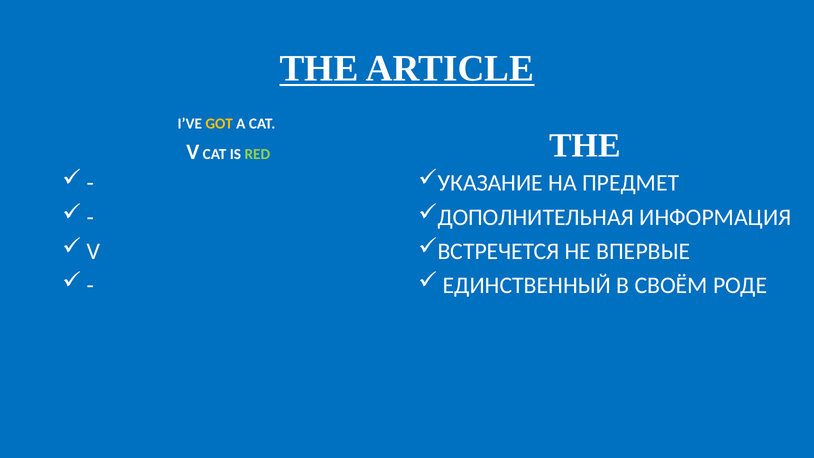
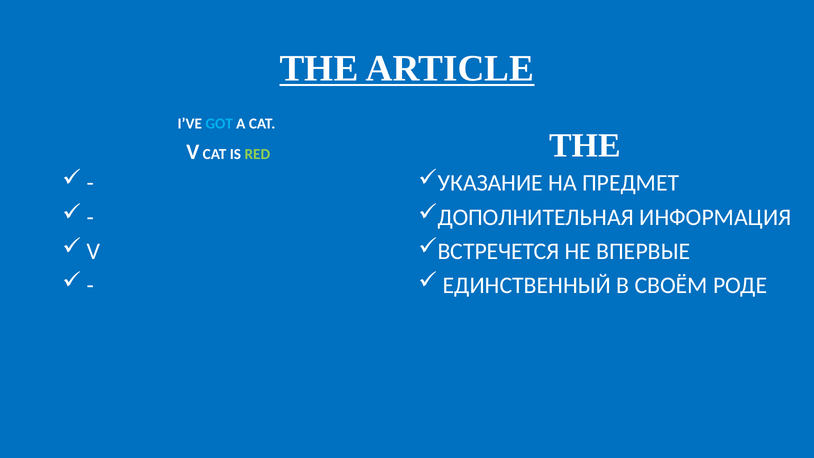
GOT colour: yellow -> light blue
